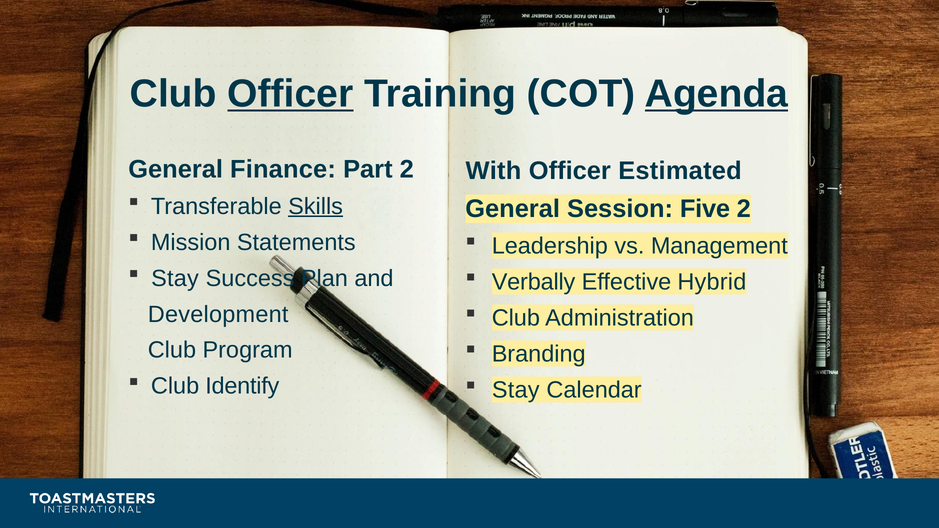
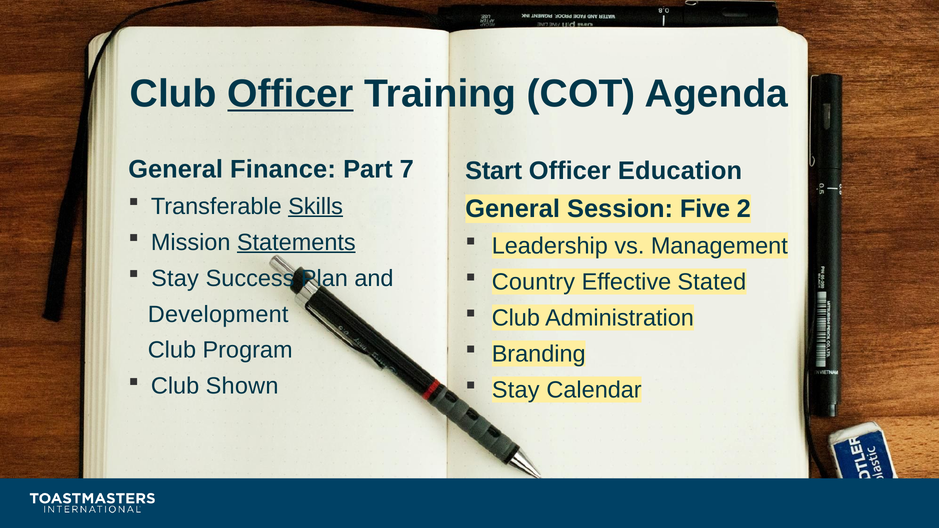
Agenda underline: present -> none
Part 2: 2 -> 7
With: With -> Start
Estimated: Estimated -> Education
Statements underline: none -> present
Verbally: Verbally -> Country
Hybrid: Hybrid -> Stated
Identify: Identify -> Shown
